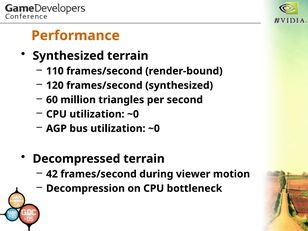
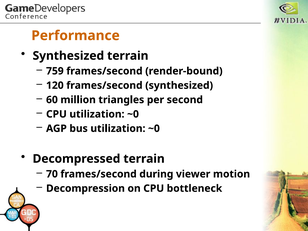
110: 110 -> 759
42: 42 -> 70
